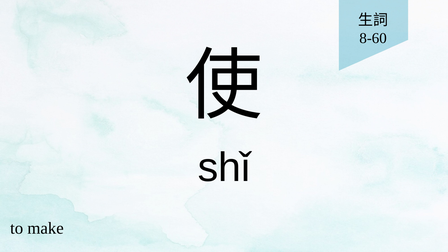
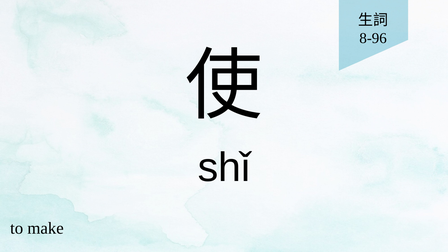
8-60: 8-60 -> 8-96
